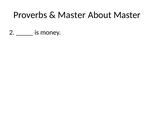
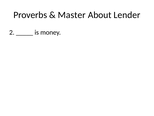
About Master: Master -> Lender
